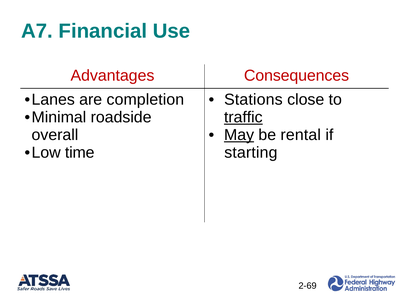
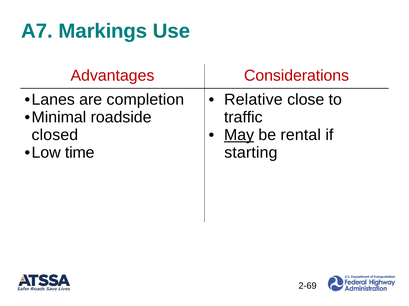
Financial: Financial -> Markings
Consequences: Consequences -> Considerations
Stations: Stations -> Relative
traffic underline: present -> none
overall: overall -> closed
